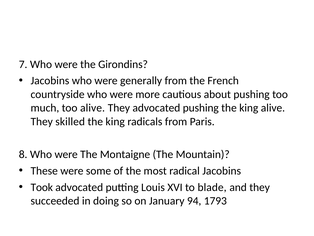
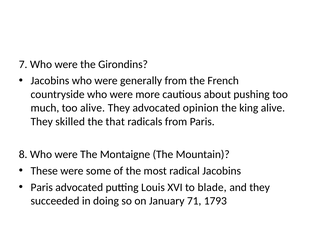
advocated pushing: pushing -> opinion
king at (115, 121): king -> that
Took at (42, 187): Took -> Paris
94: 94 -> 71
